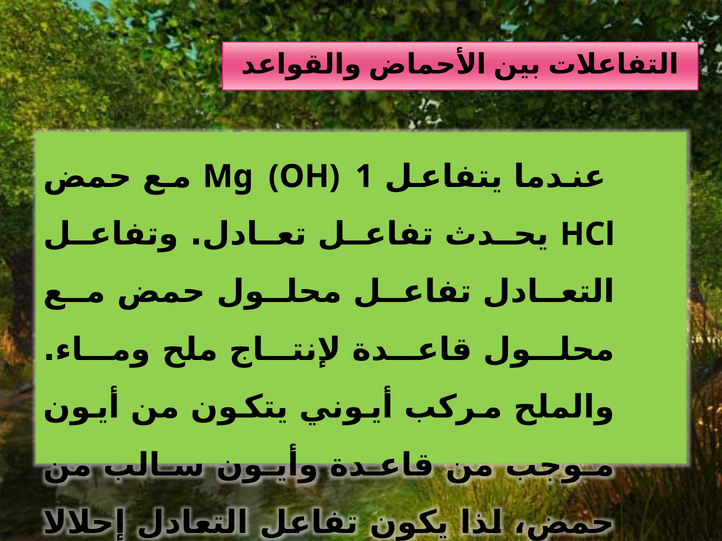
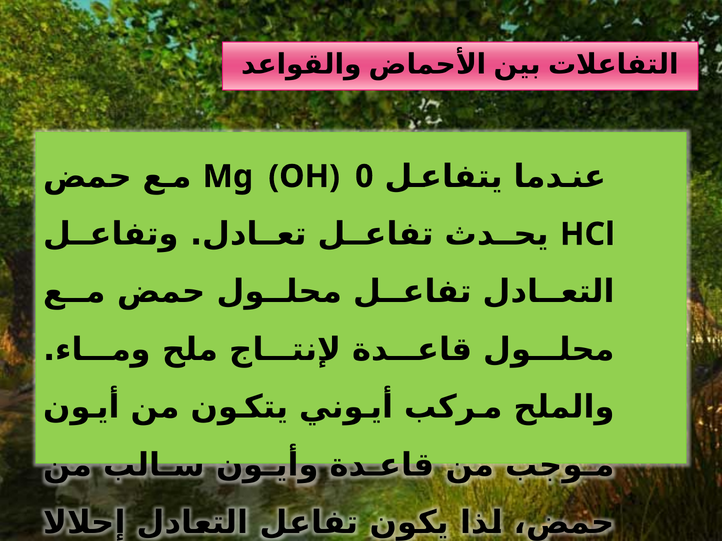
1: 1 -> 0
